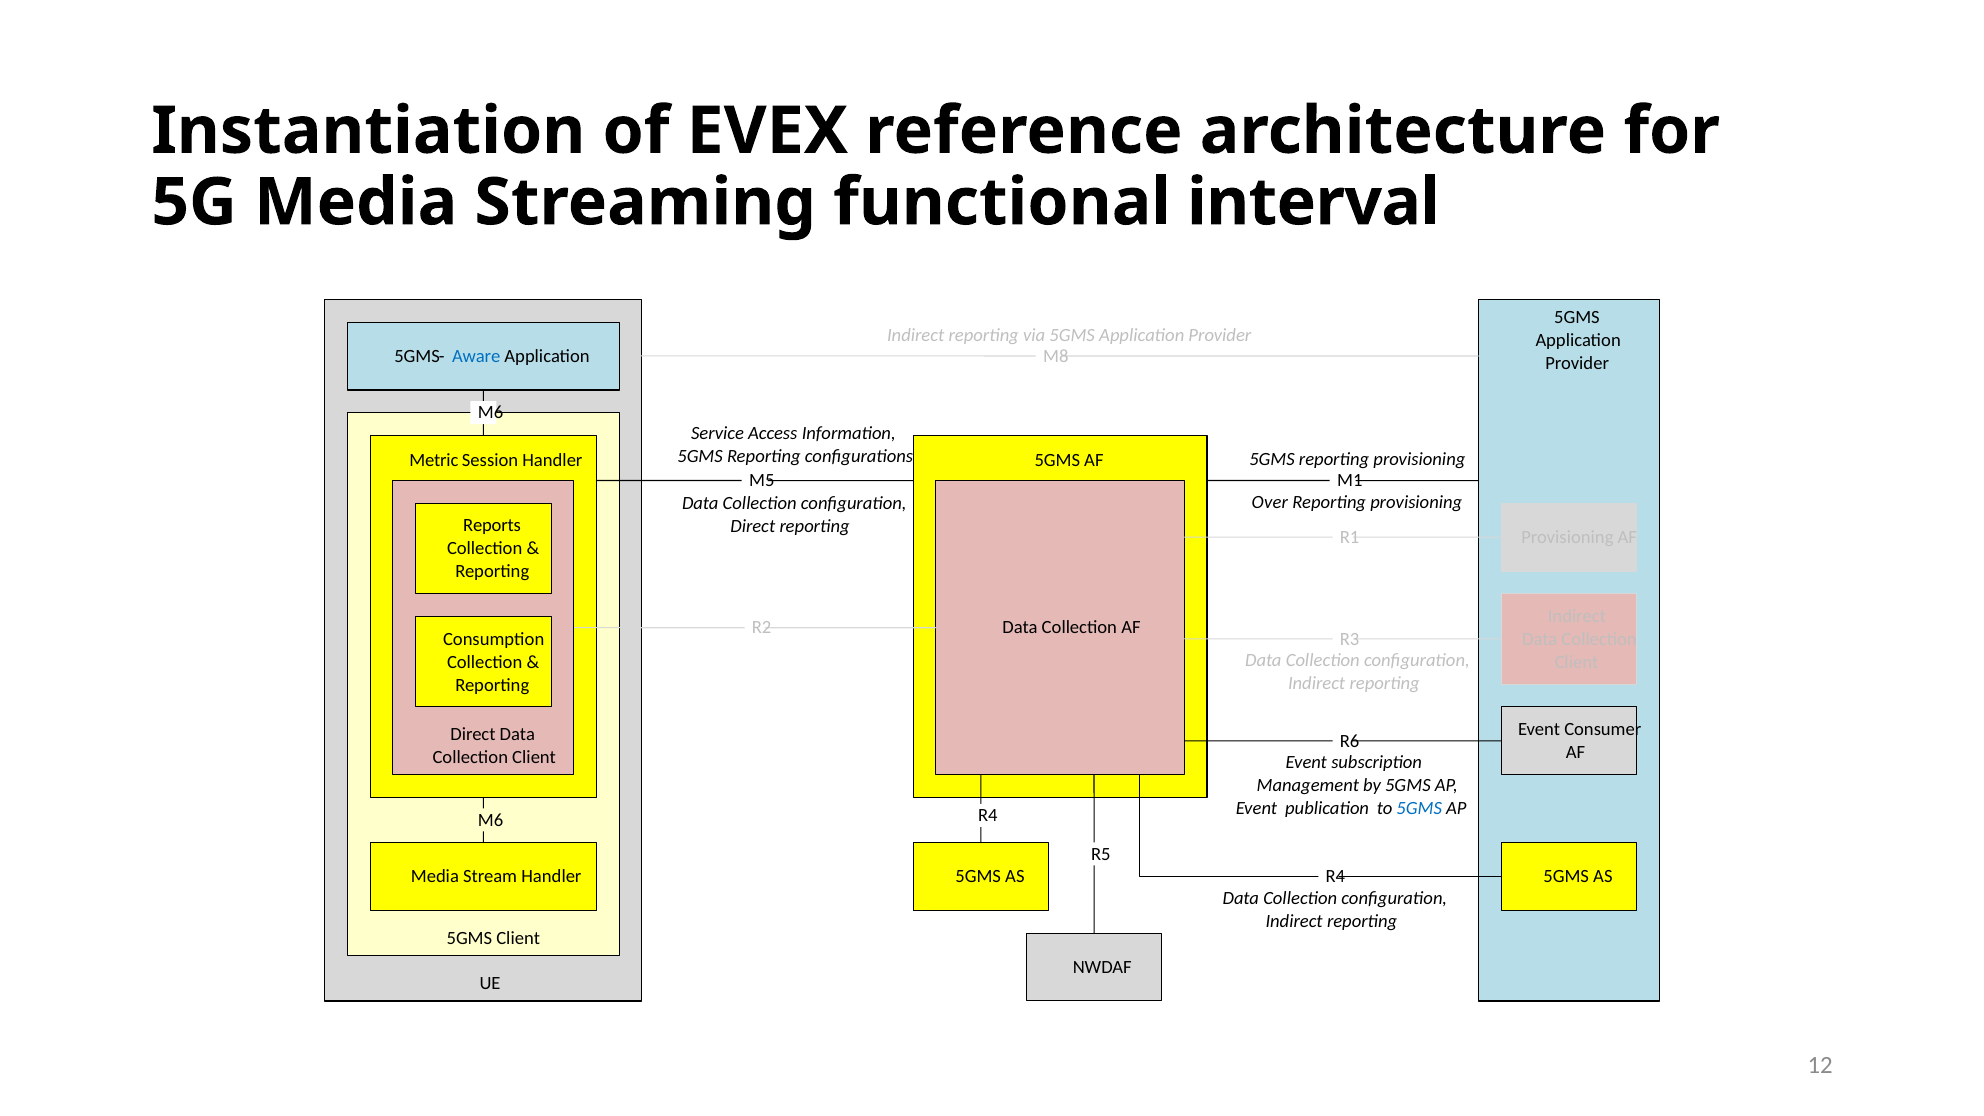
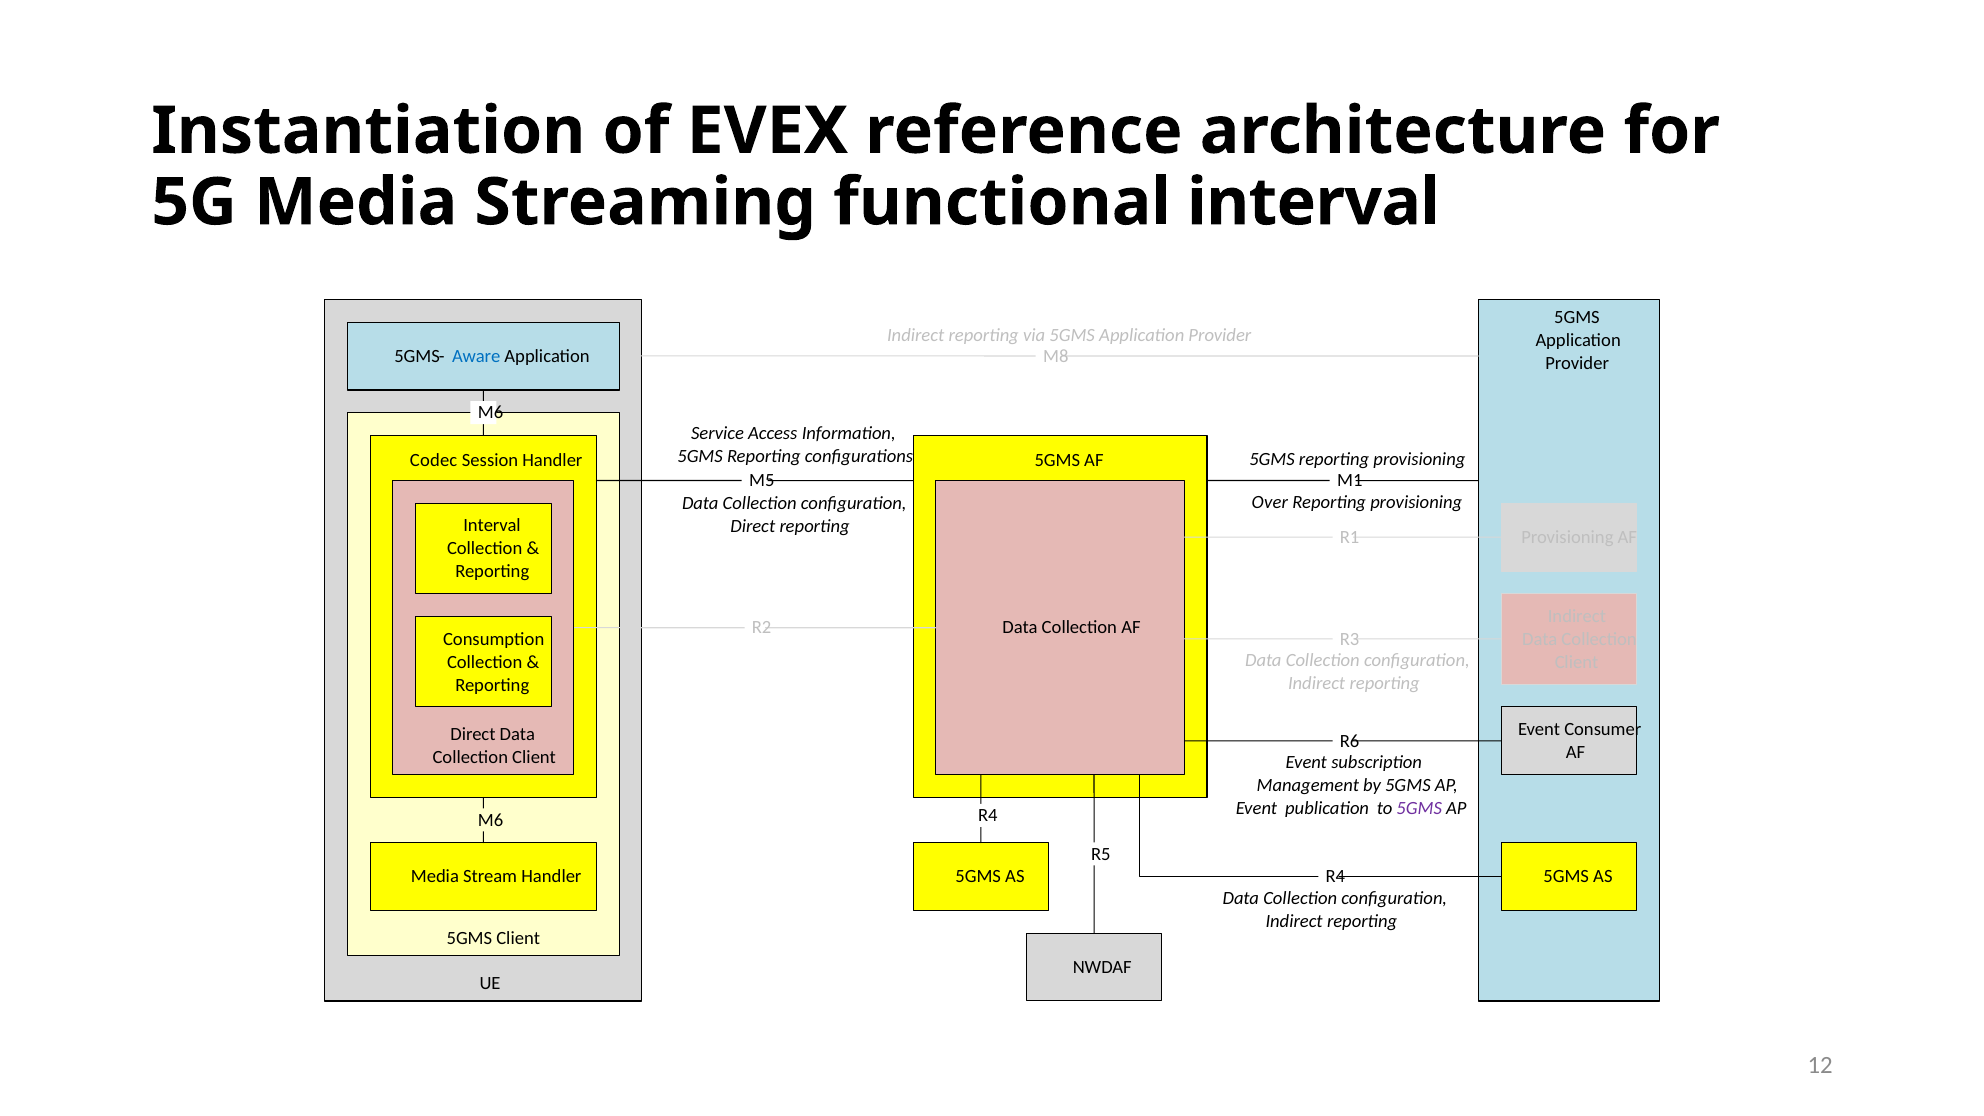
Metric: Metric -> Codec
Reports at (492, 526): Reports -> Interval
5GMS at (1419, 808) colour: blue -> purple
